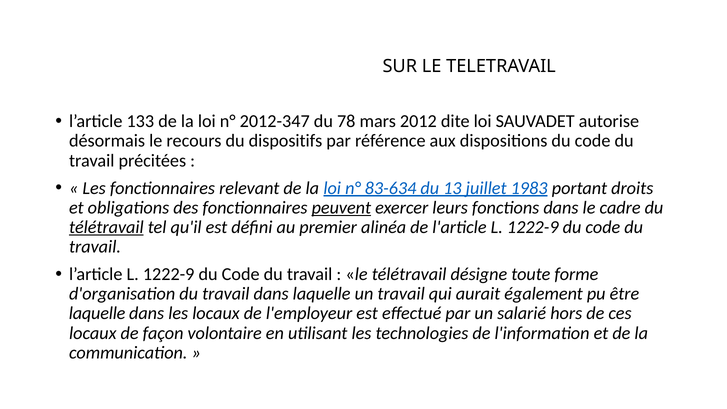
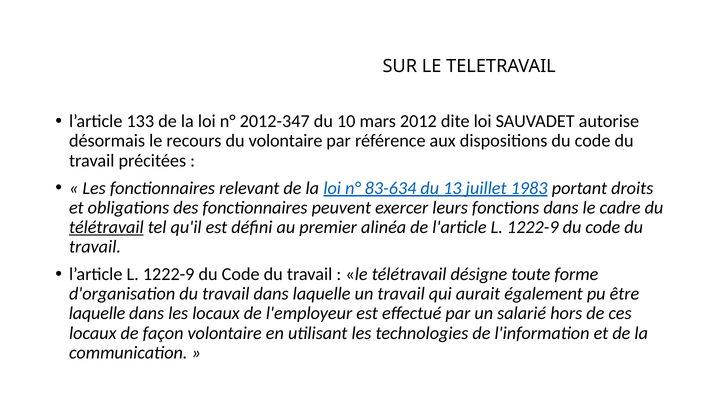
78: 78 -> 10
du dispositifs: dispositifs -> volontaire
peuvent underline: present -> none
